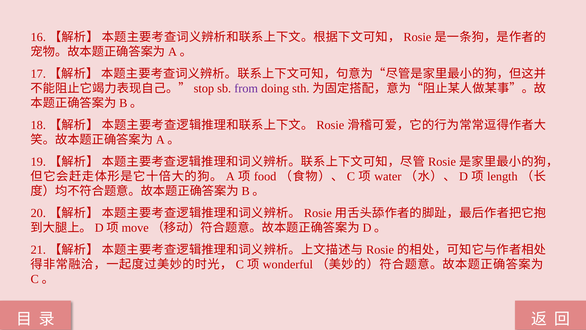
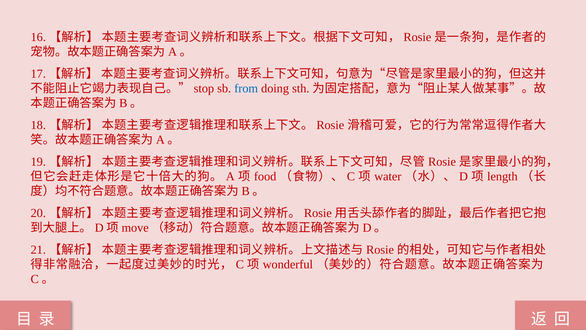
from colour: purple -> blue
